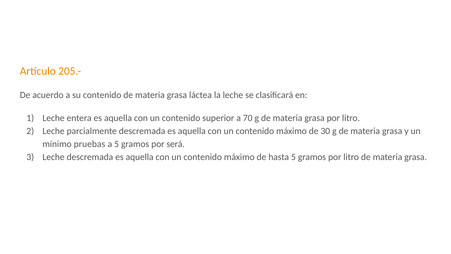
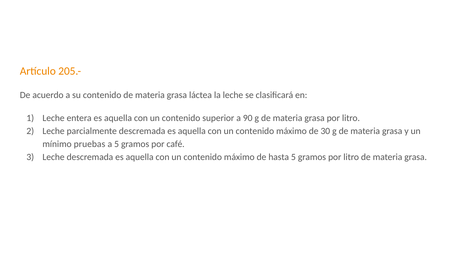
70: 70 -> 90
será: será -> café
